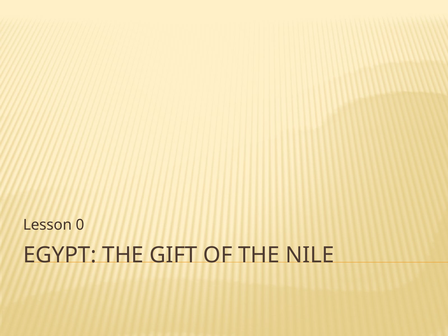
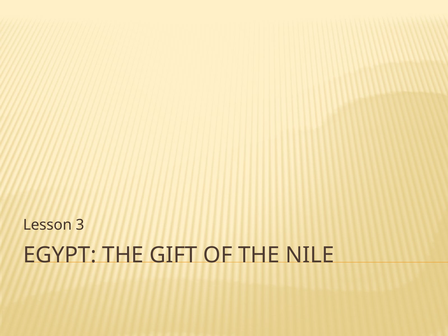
0: 0 -> 3
